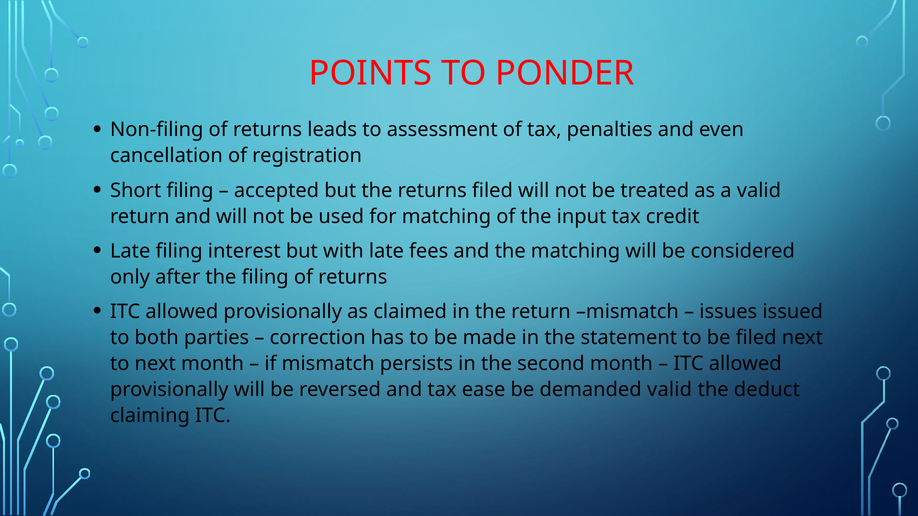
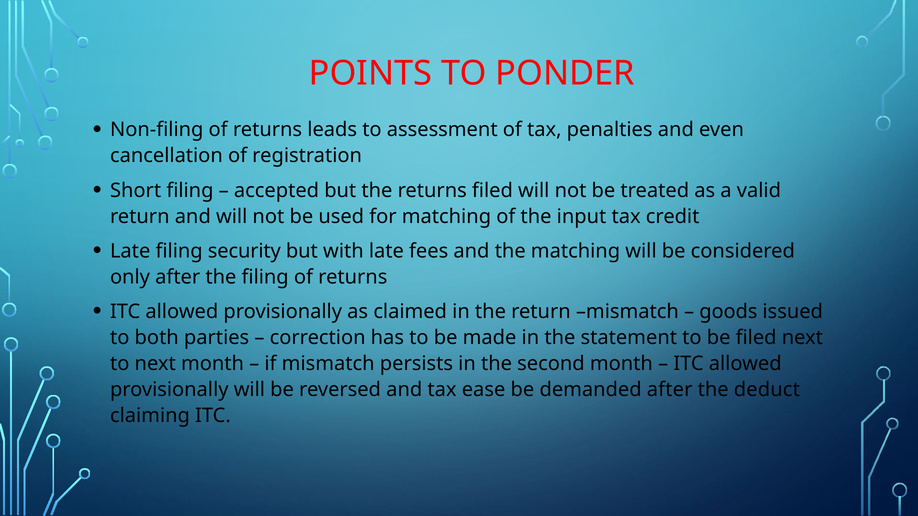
interest: interest -> security
issues: issues -> goods
demanded valid: valid -> after
